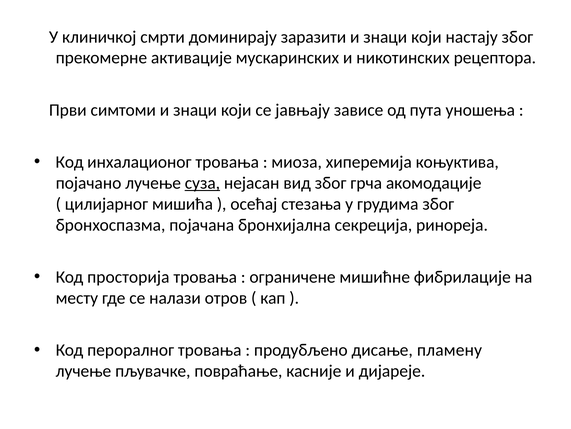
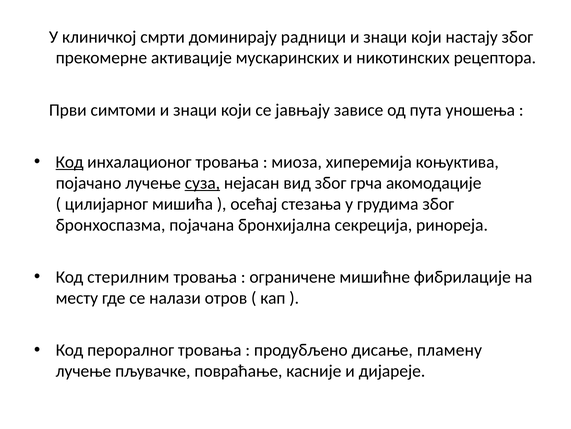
заразити: заразити -> радници
Код at (70, 162) underline: none -> present
просторија: просторија -> стерилним
